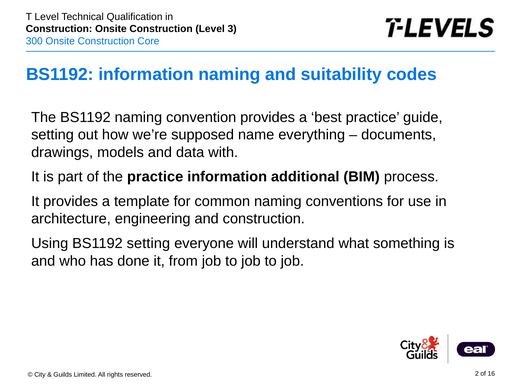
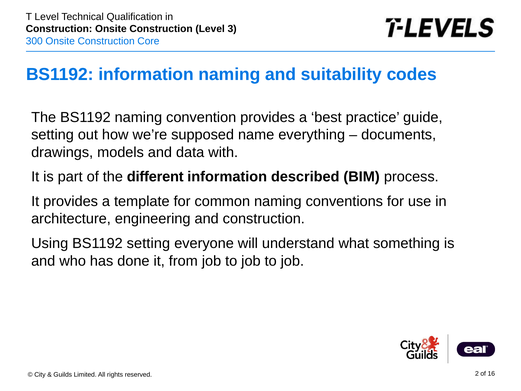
the practice: practice -> different
additional: additional -> described
